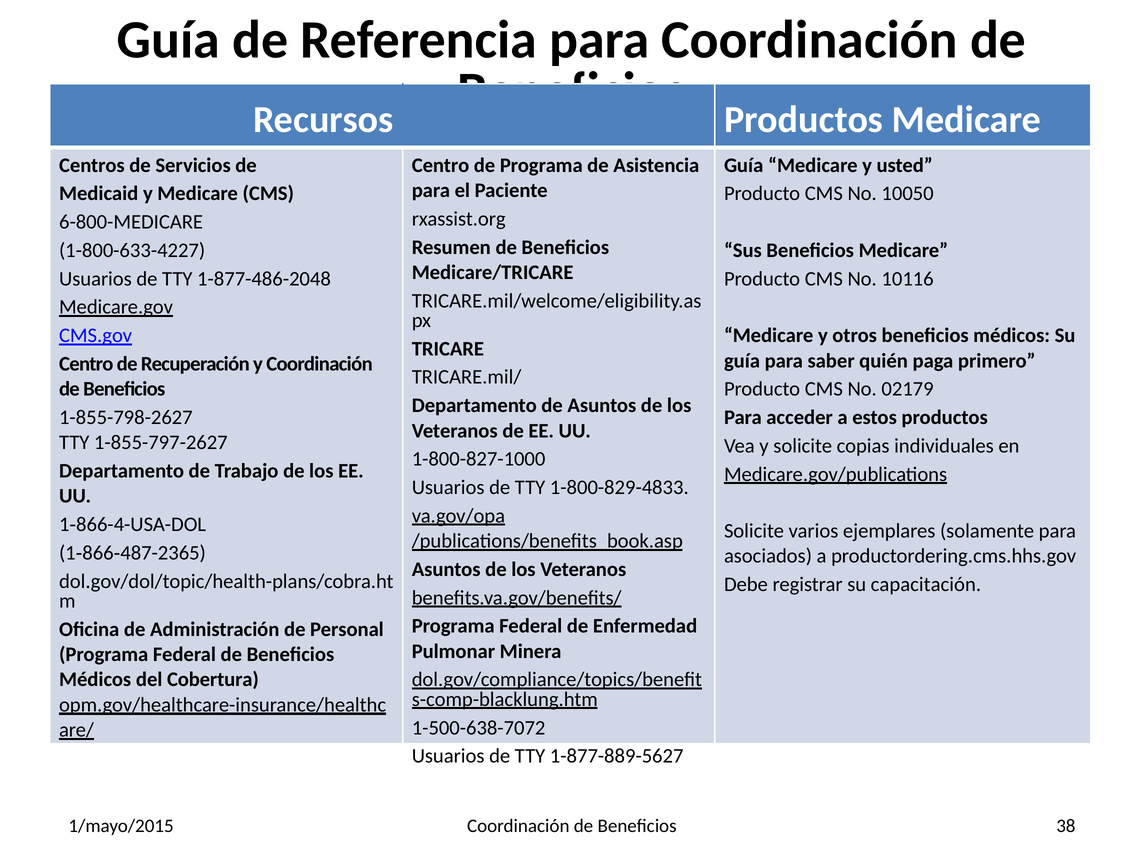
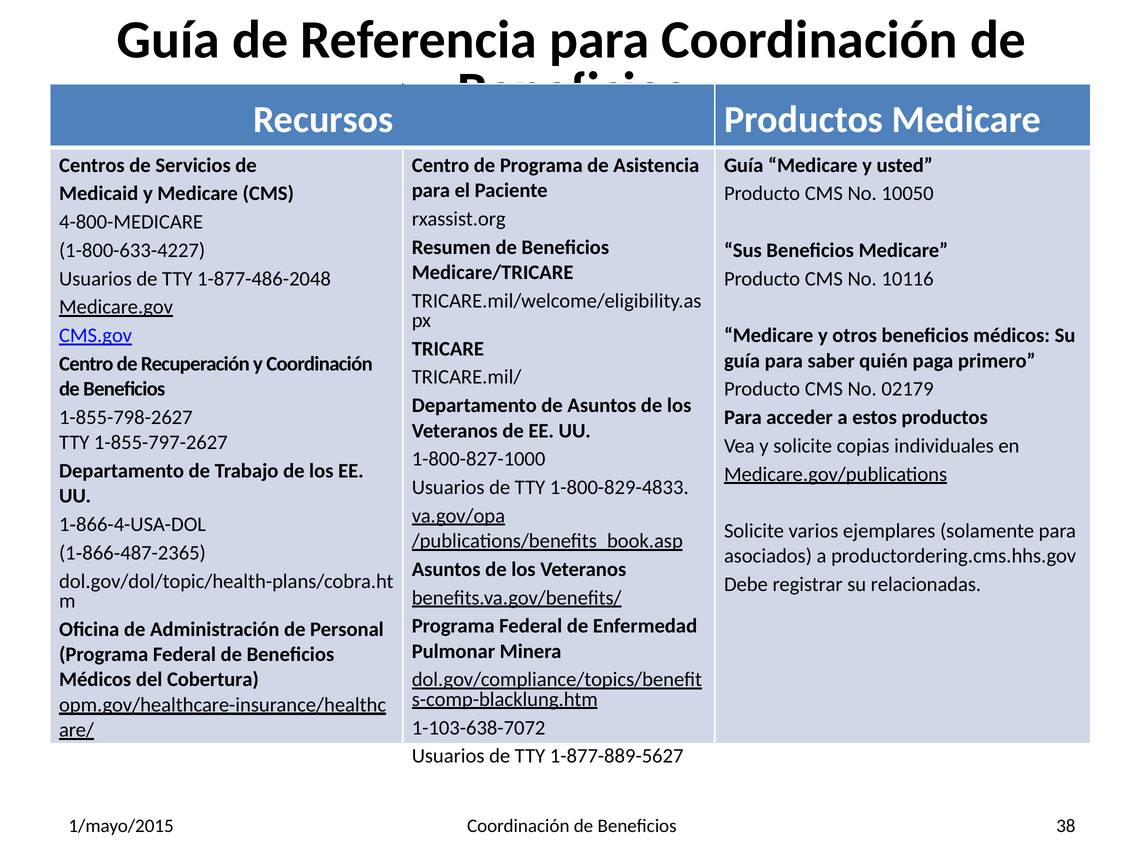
6-800-MEDICARE: 6-800-MEDICARE -> 4-800-MEDICARE
capacitación: capacitación -> relacionadas
1-500-638-7072: 1-500-638-7072 -> 1-103-638-7072
